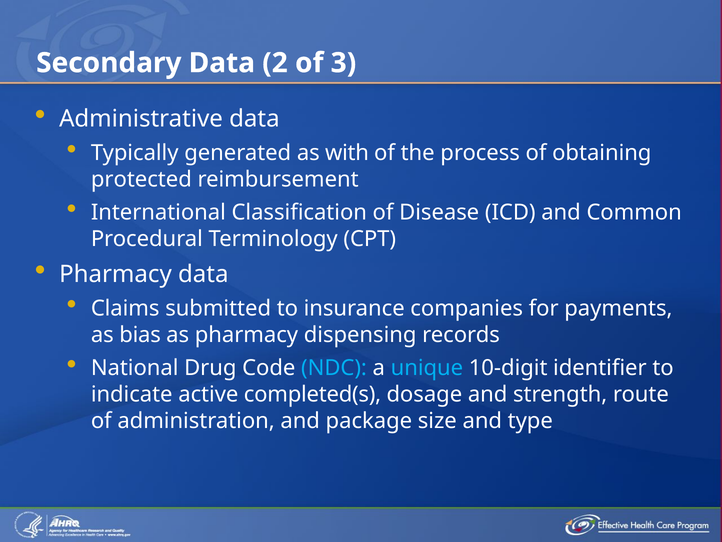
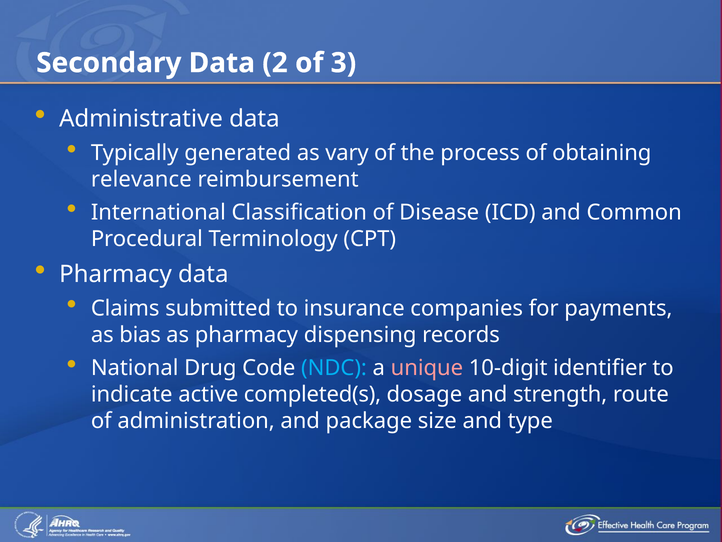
with: with -> vary
protected: protected -> relevance
unique colour: light blue -> pink
